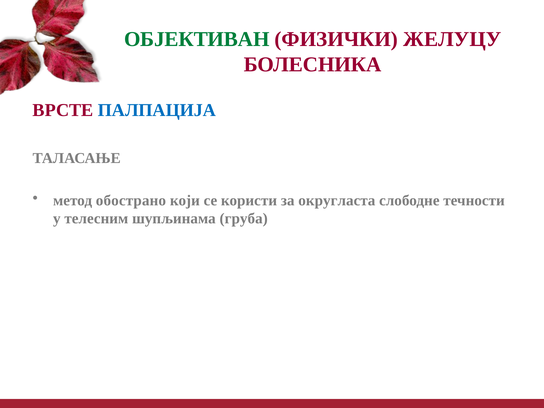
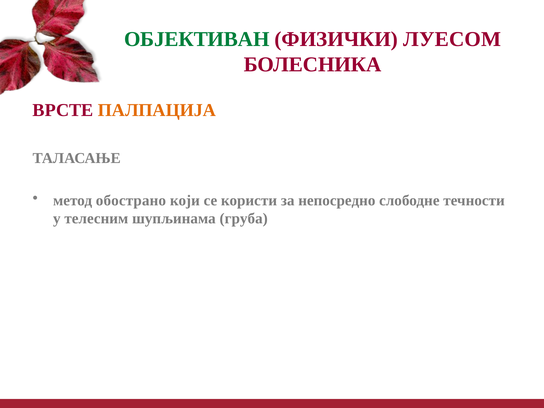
ЖЕЛУЦУ: ЖЕЛУЦУ -> ЛУЕСОМ
ПАЛПАЦИЈА colour: blue -> orange
округласта: округласта -> непосредно
